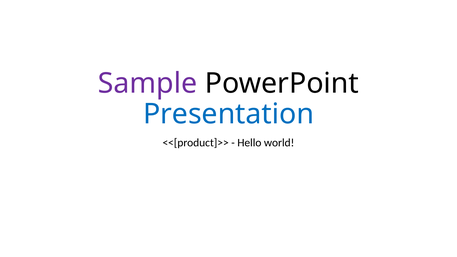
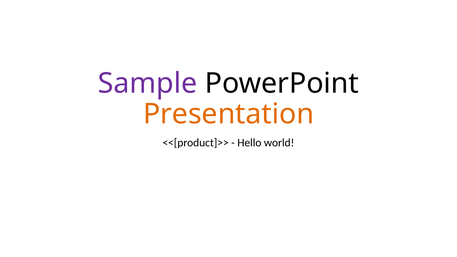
Presentation colour: blue -> orange
